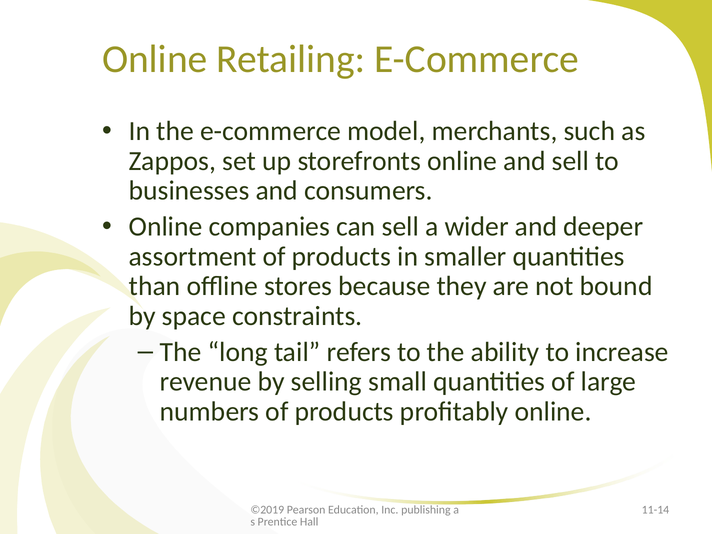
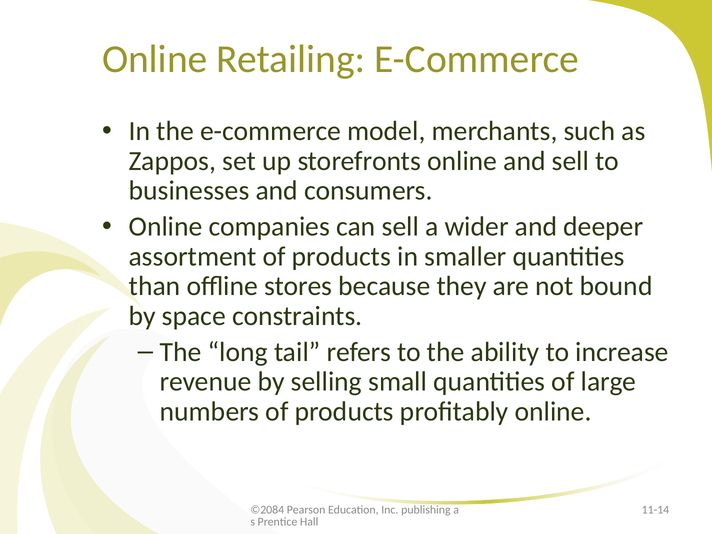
©2019: ©2019 -> ©2084
